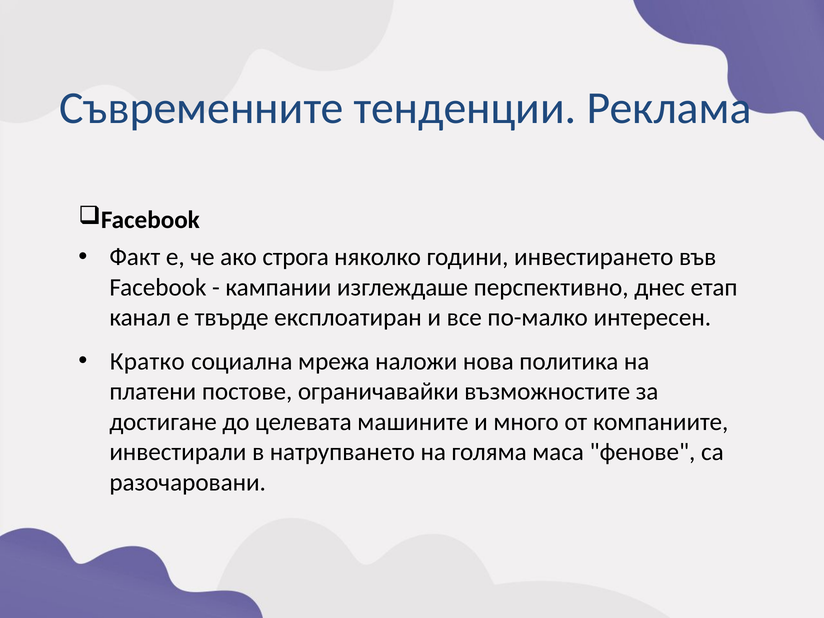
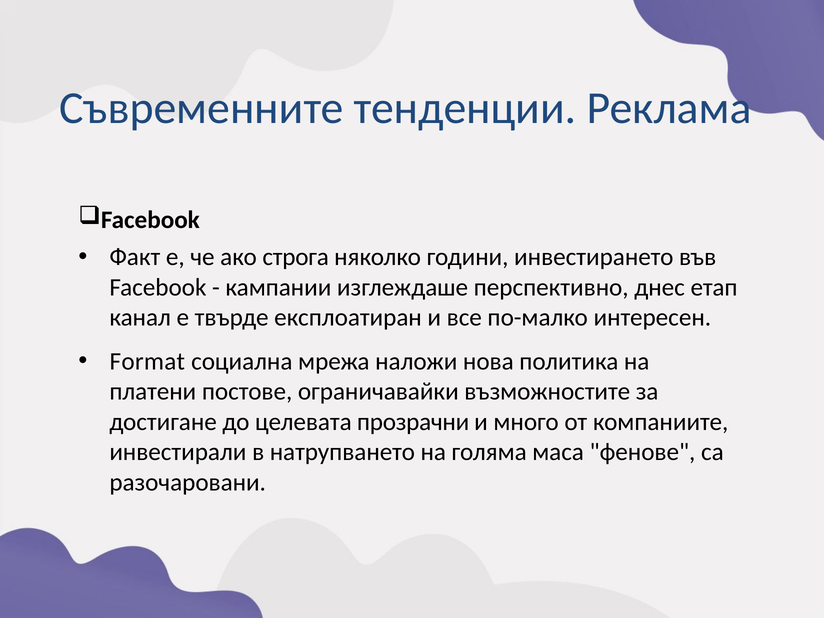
Кратко: Кратко -> Format
машините: машините -> прозрачни
